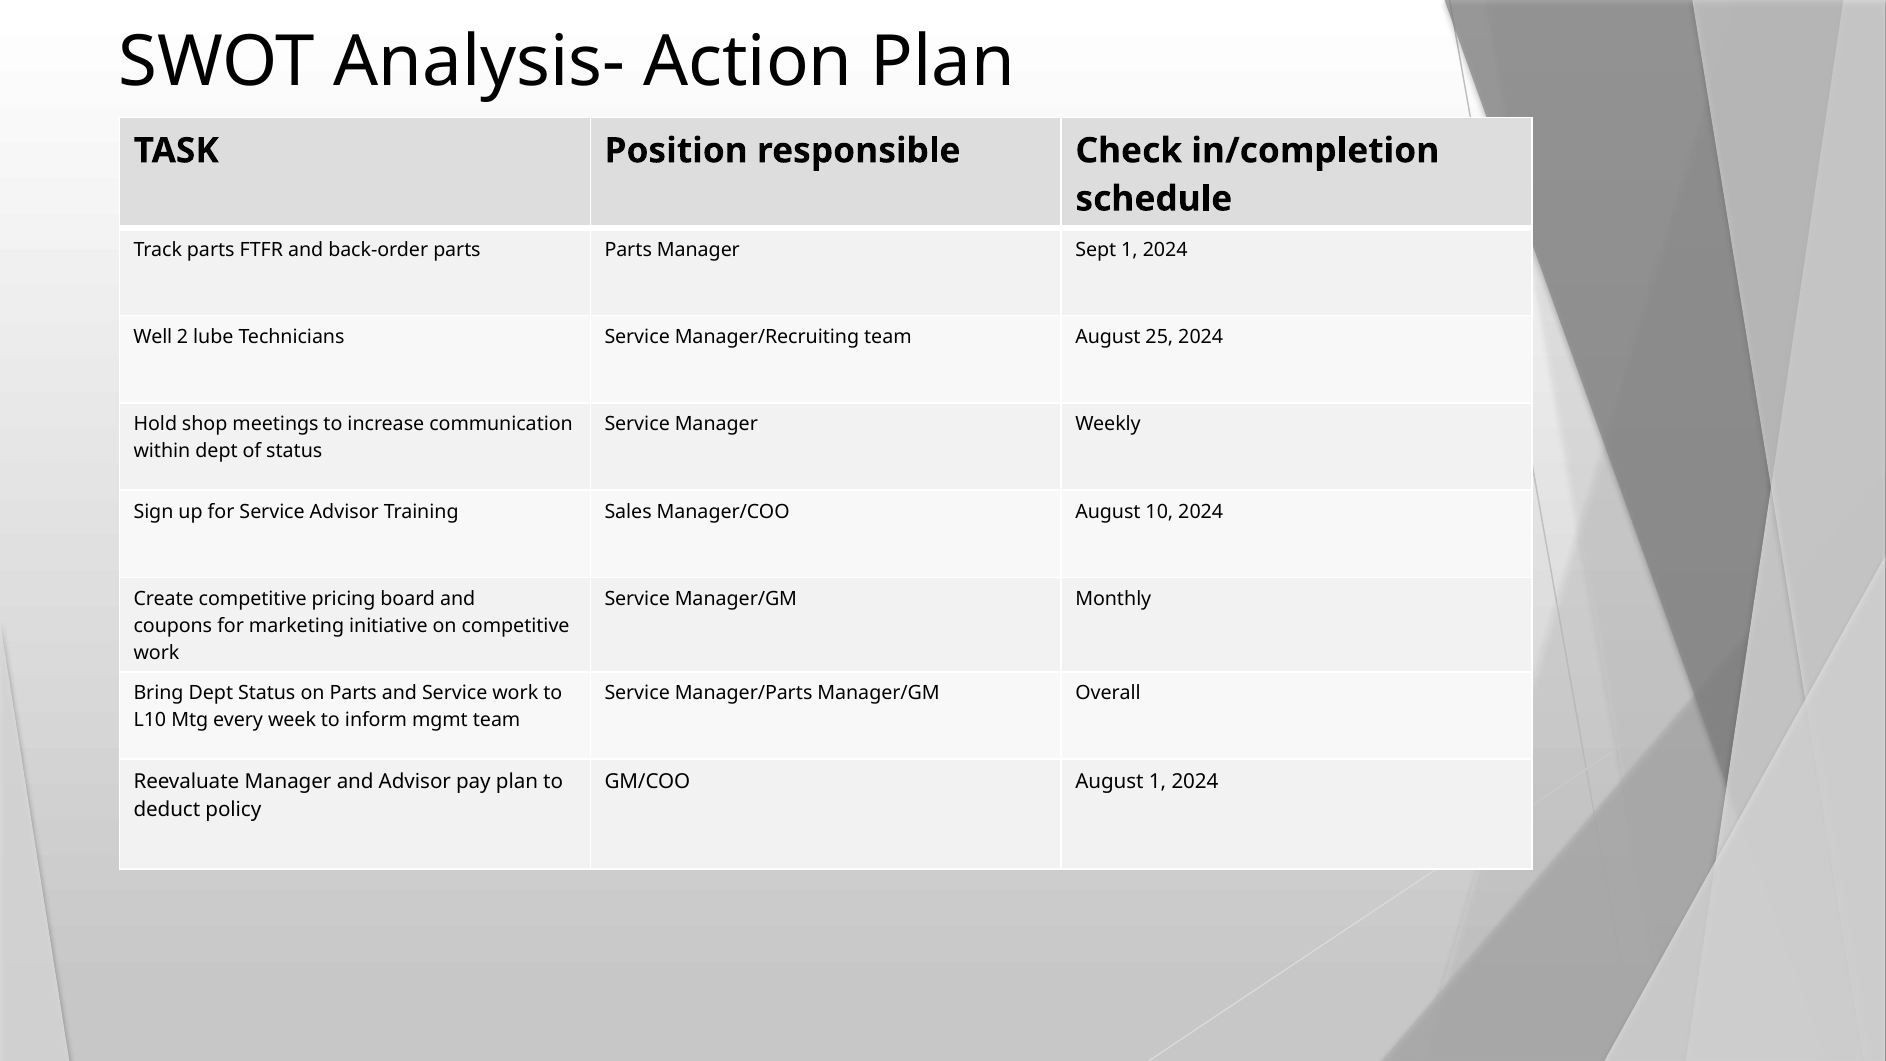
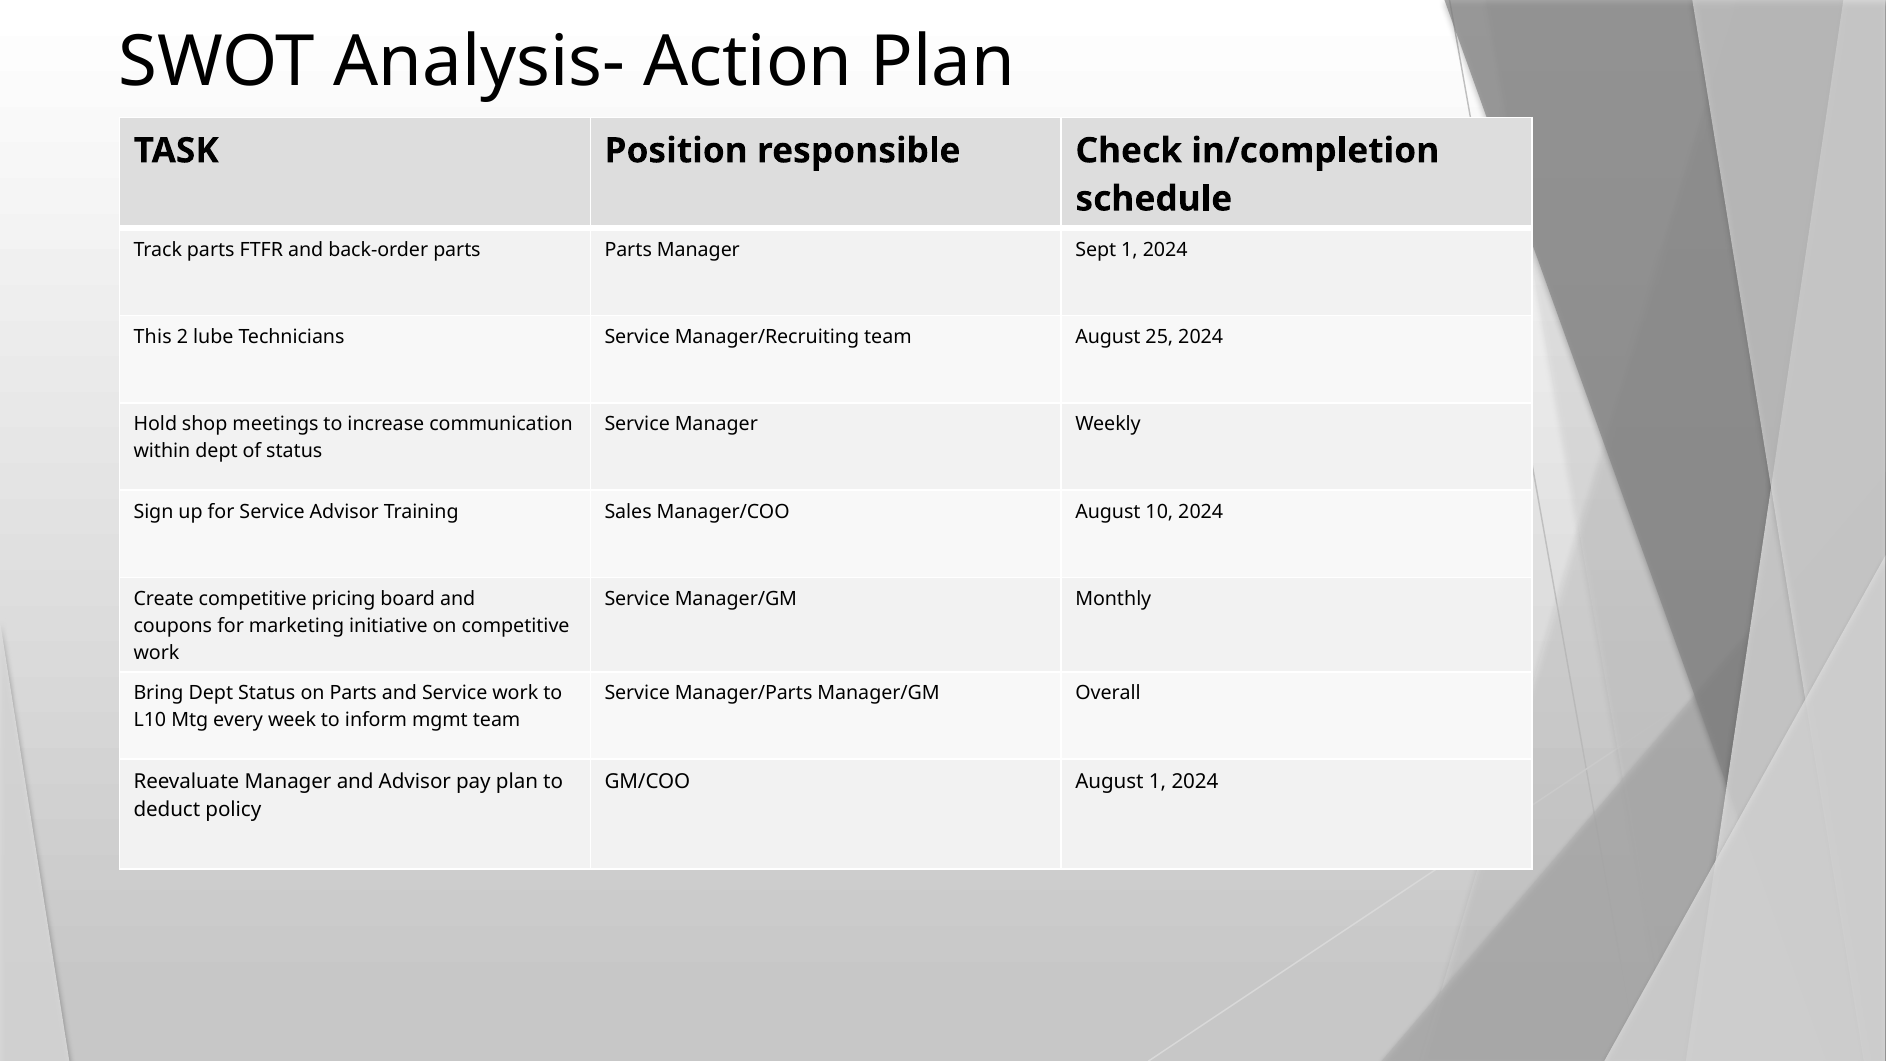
Well: Well -> This
